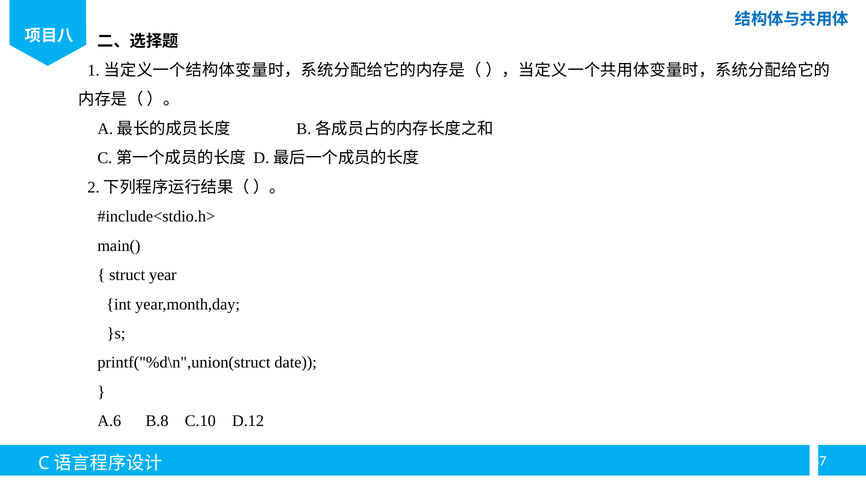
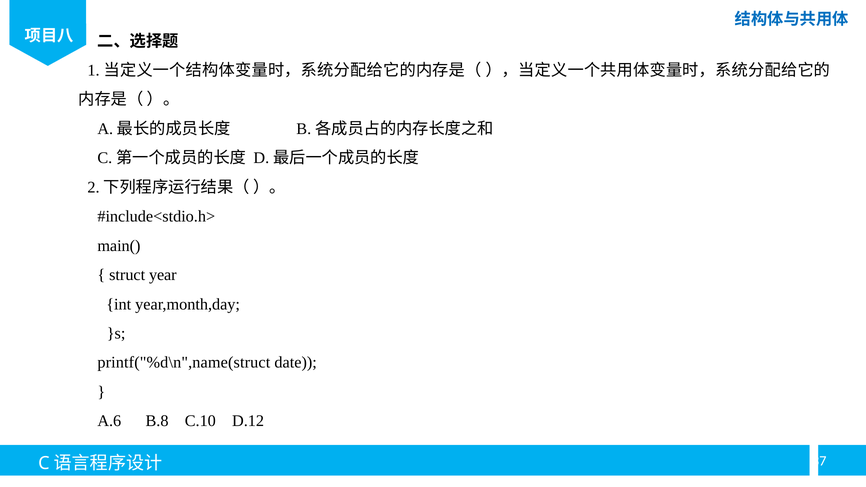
printf("%d\n",union(struct: printf("%d\n",union(struct -> printf("%d\n",name(struct
